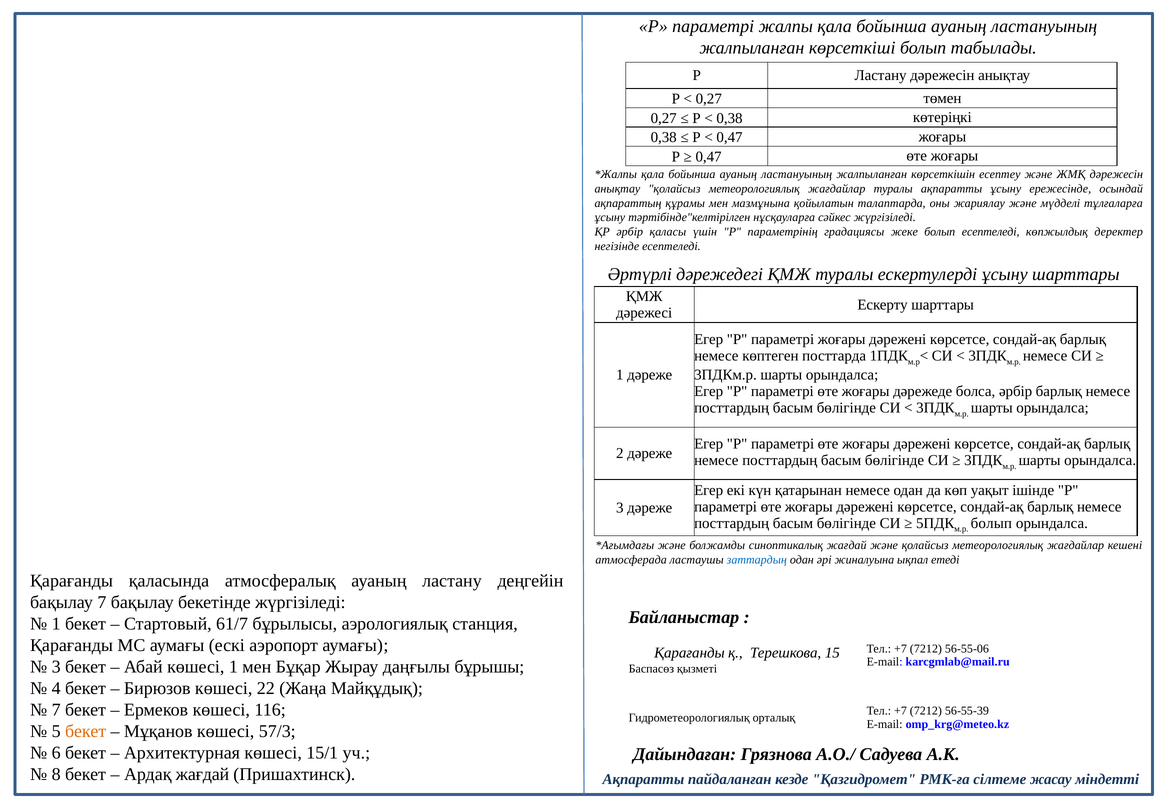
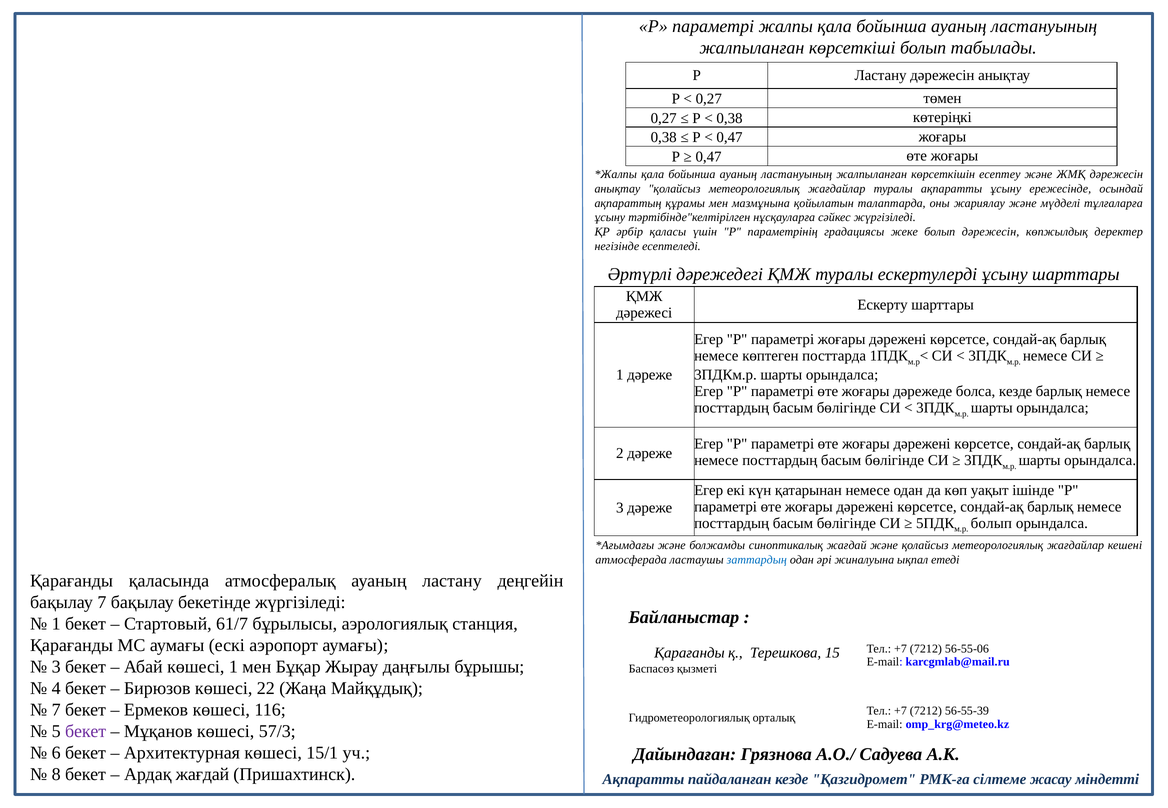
болып есептеледі: есептеледі -> дәрежесін
болса әрбір: әрбір -> кезде
бекет at (86, 732) colour: orange -> purple
